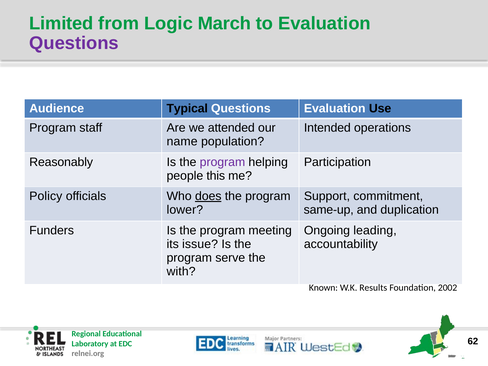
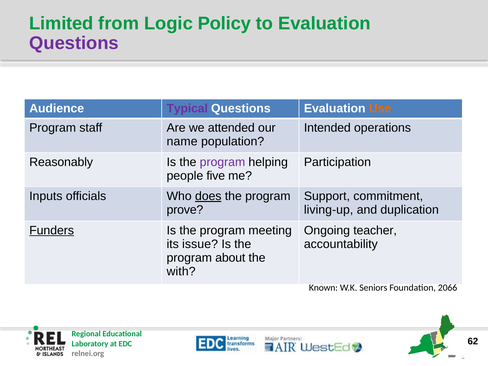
March: March -> Policy
Typical colour: black -> purple
Use colour: black -> orange
this: this -> five
Policy: Policy -> Inputs
lower: lower -> prove
same-up: same-up -> living-up
Funders underline: none -> present
leading: leading -> teacher
serve: serve -> about
Results: Results -> Seniors
2002: 2002 -> 2066
